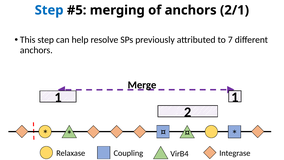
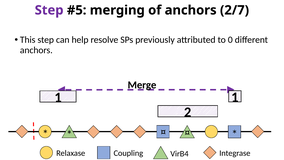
Step at (49, 10) colour: blue -> purple
2/1: 2/1 -> 2/7
7: 7 -> 0
